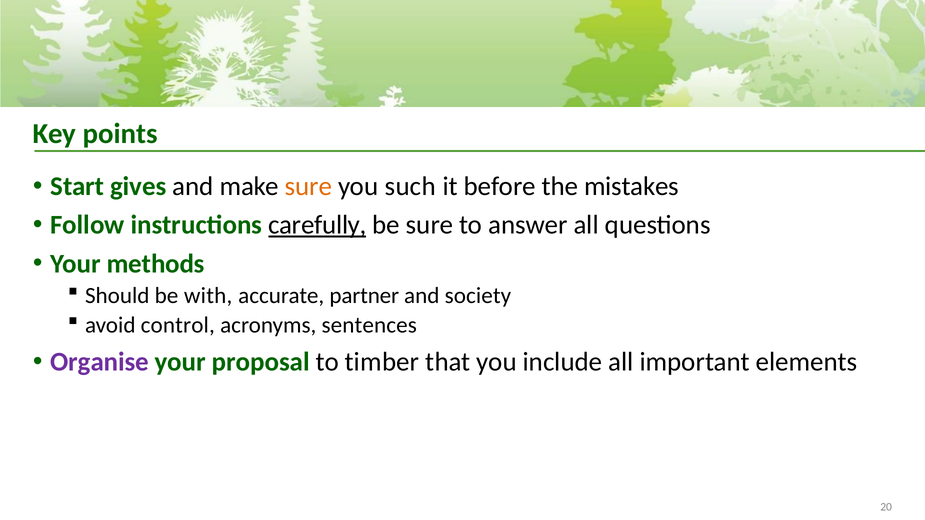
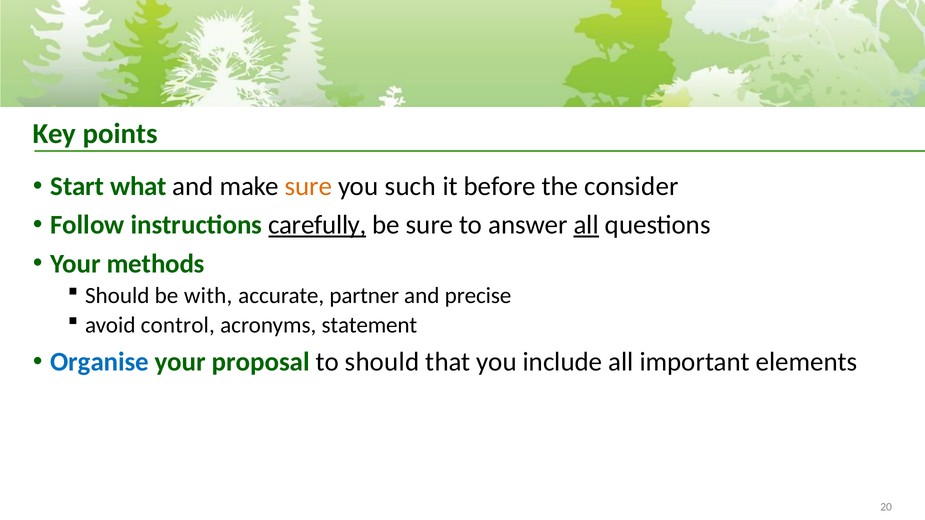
gives: gives -> what
mistakes: mistakes -> consider
all at (586, 225) underline: none -> present
society: society -> precise
sentences: sentences -> statement
Organise colour: purple -> blue
to timber: timber -> should
